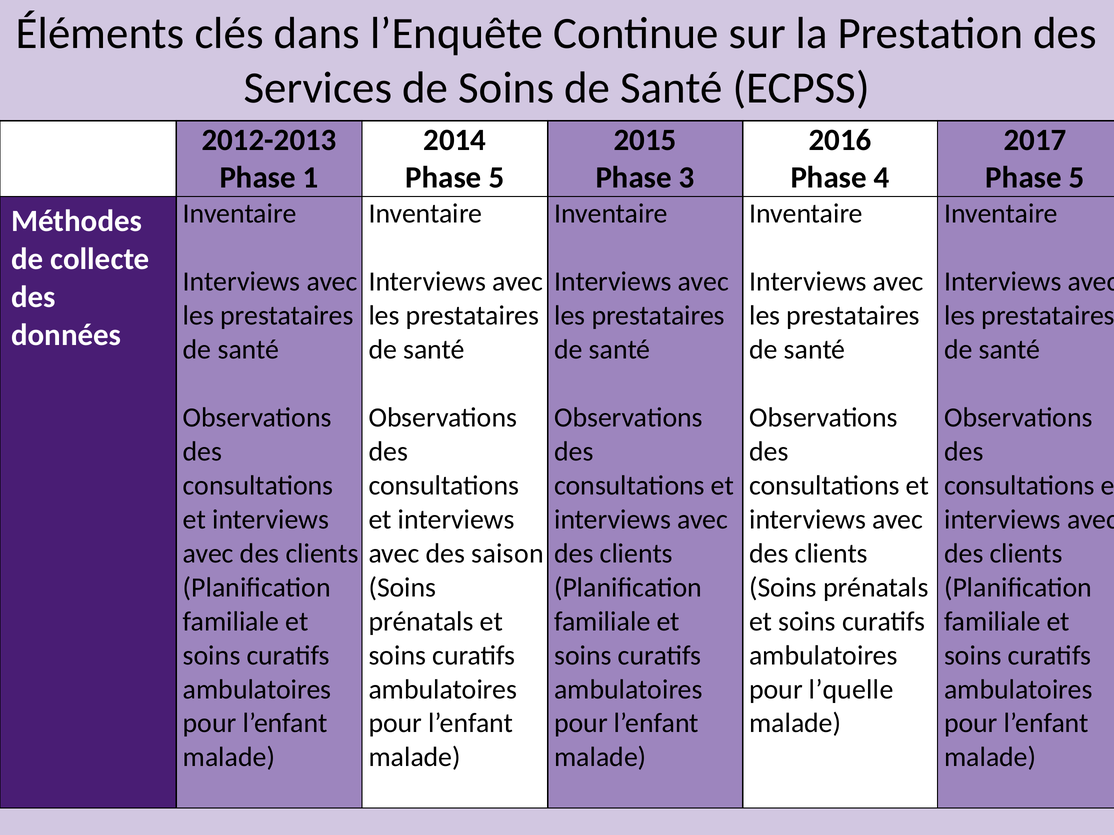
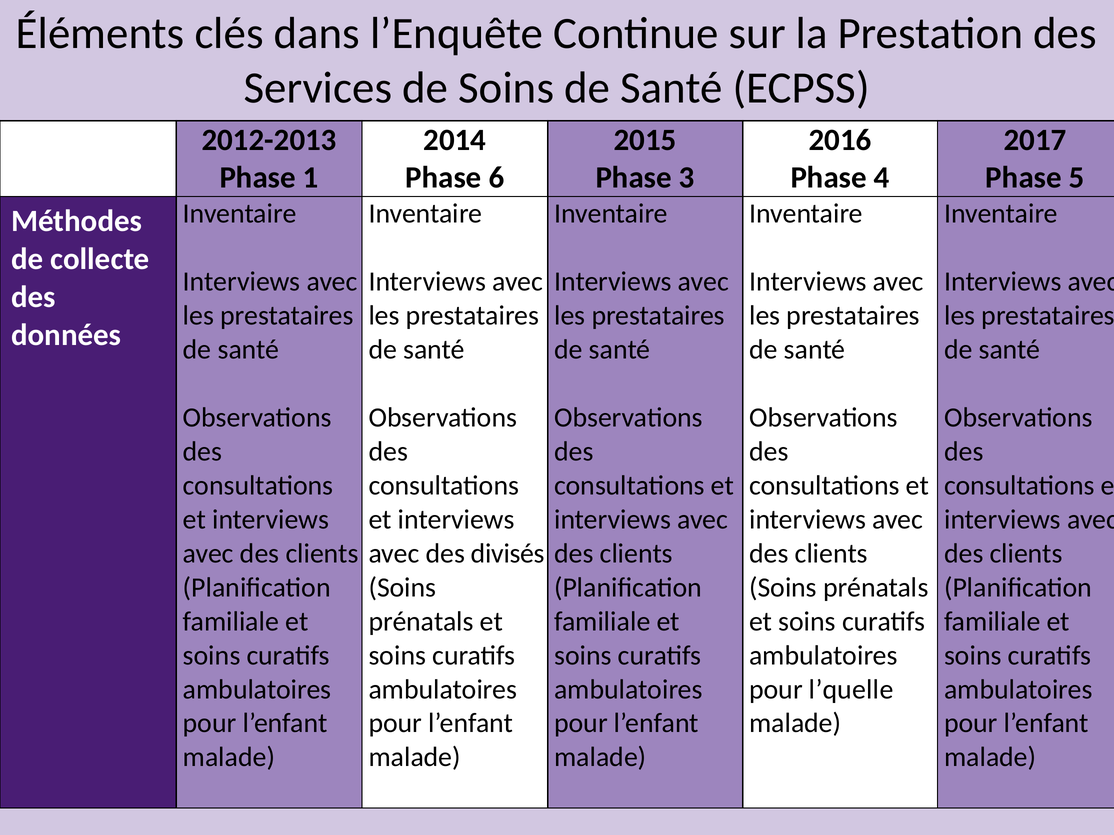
5 at (496, 178): 5 -> 6
saison: saison -> divisés
